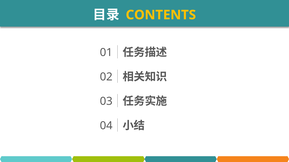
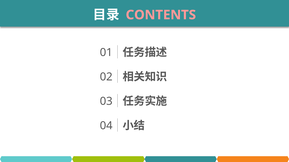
CONTENTS colour: yellow -> pink
